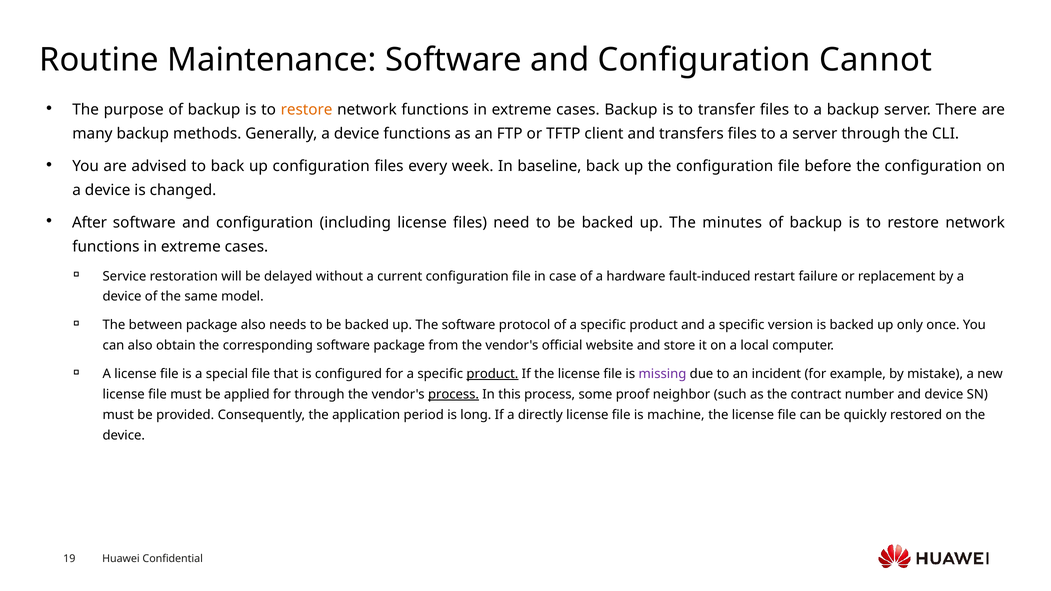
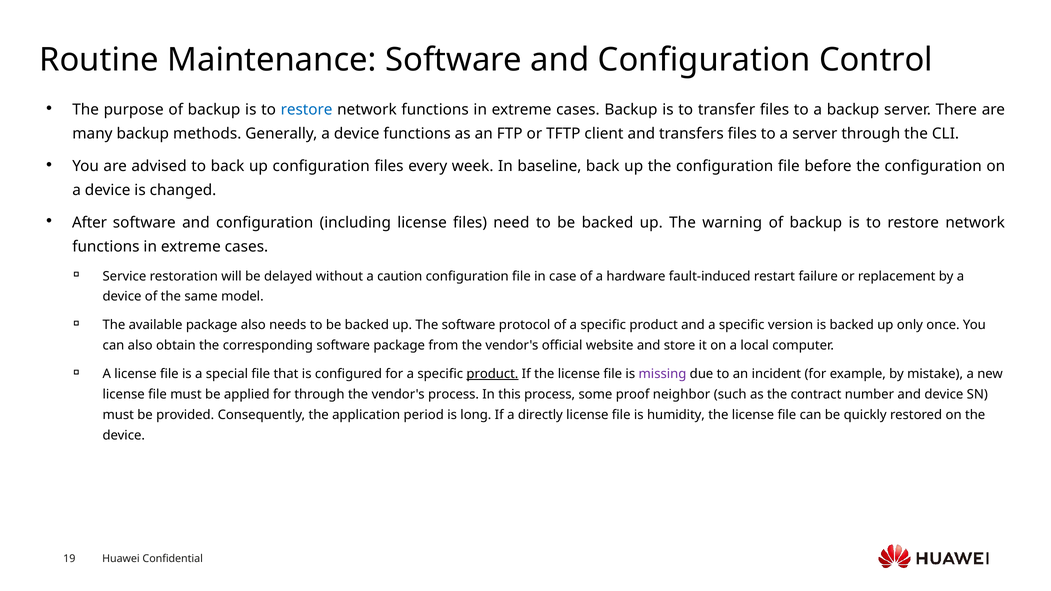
Cannot: Cannot -> Control
restore at (307, 110) colour: orange -> blue
minutes: minutes -> warning
current: current -> caution
between: between -> available
process at (453, 394) underline: present -> none
machine: machine -> humidity
